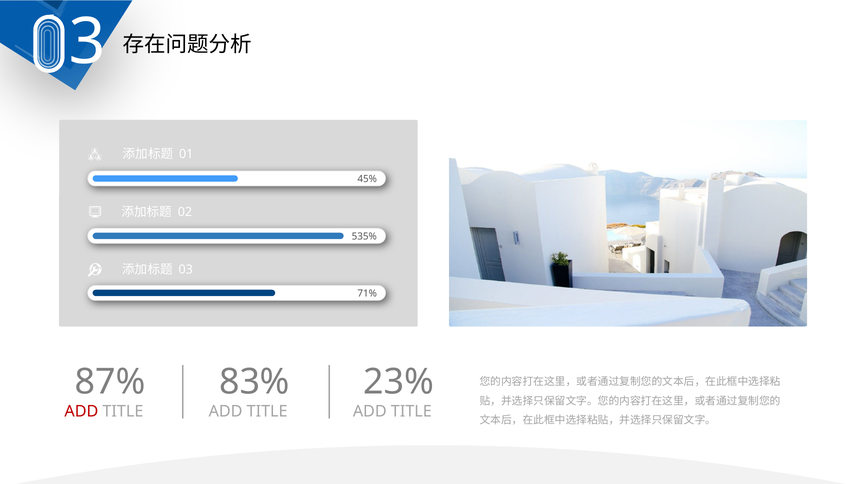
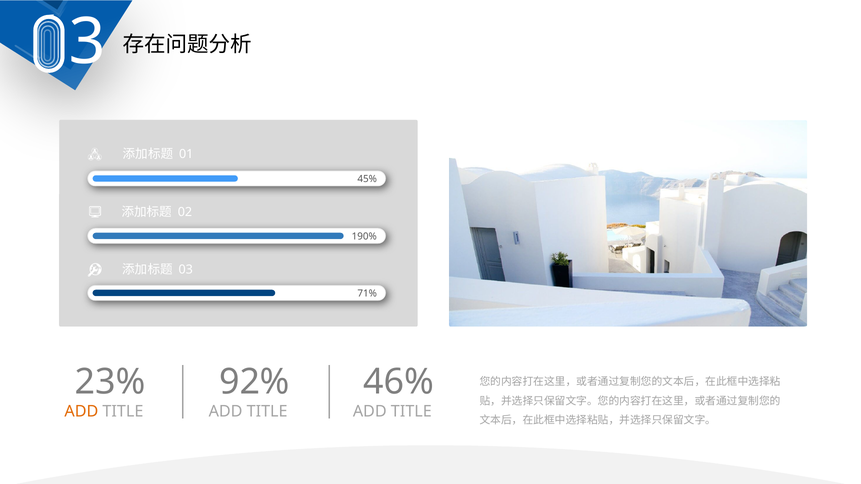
535%: 535% -> 190%
87%: 87% -> 23%
83%: 83% -> 92%
23%: 23% -> 46%
ADD at (81, 412) colour: red -> orange
